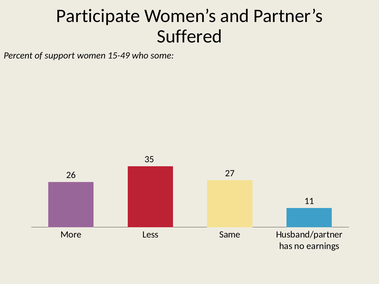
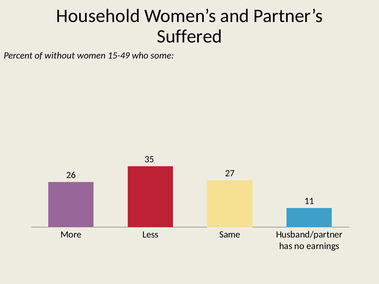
Participate: Participate -> Household
support: support -> without
